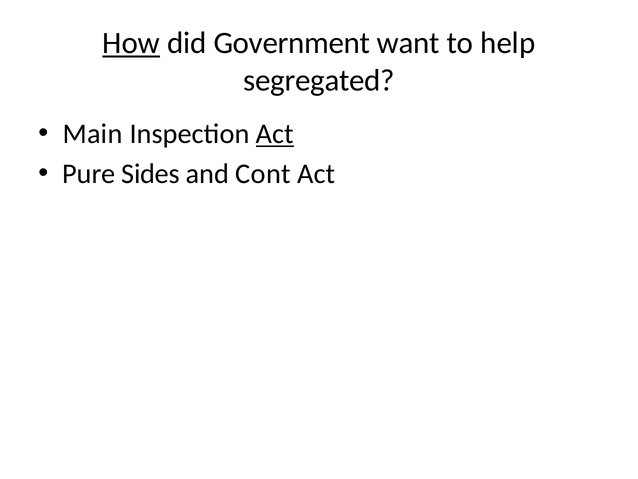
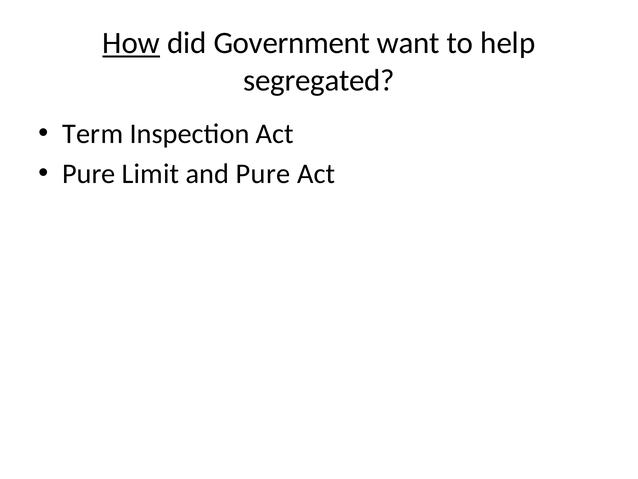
Main: Main -> Term
Act at (275, 134) underline: present -> none
Sides: Sides -> Limit
and Cont: Cont -> Pure
